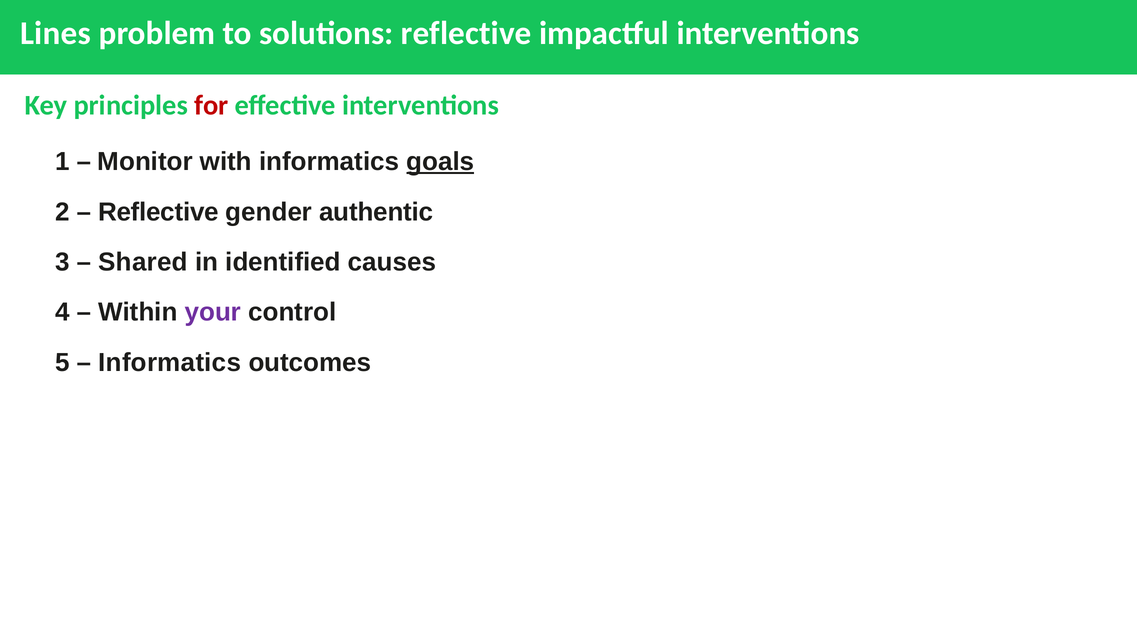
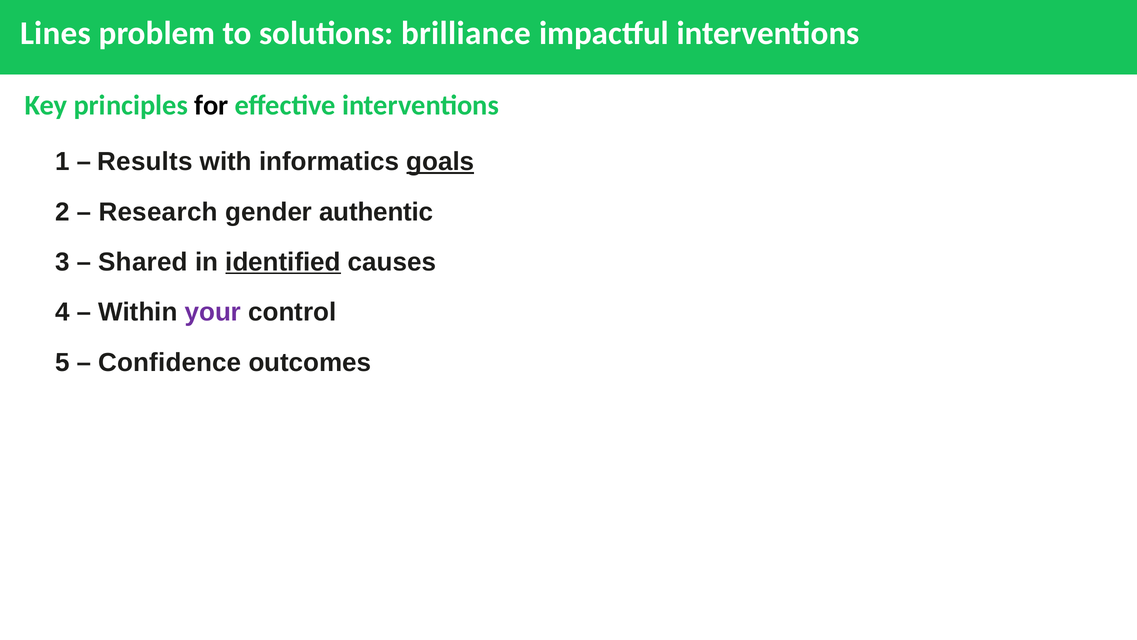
solutions reflective: reflective -> brilliance
for colour: red -> black
Monitor: Monitor -> Results
Reflective at (158, 212): Reflective -> Research
identified underline: none -> present
Informatics at (170, 362): Informatics -> Confidence
